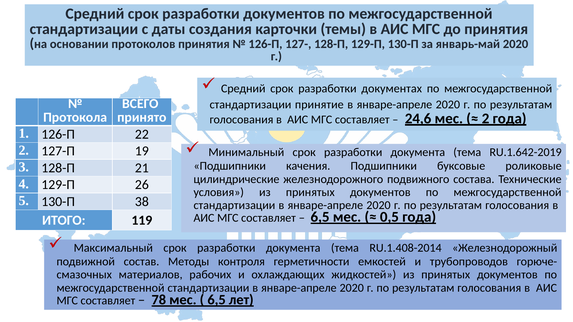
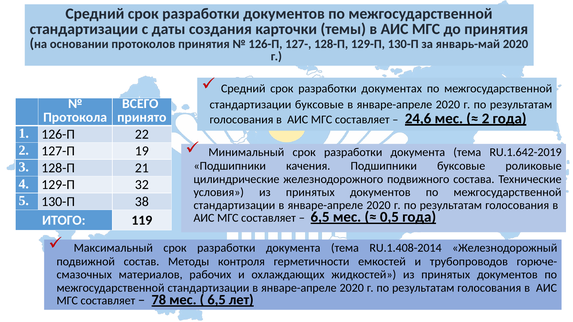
стандартизации принятие: принятие -> буксовые
26: 26 -> 32
